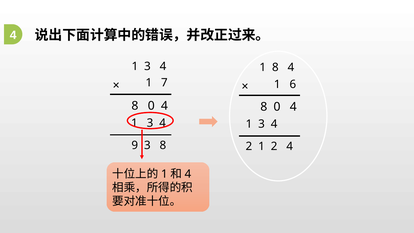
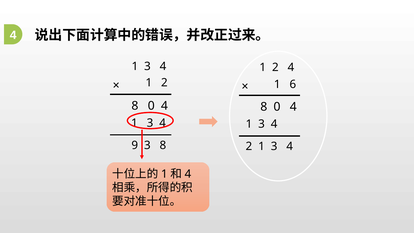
8 at (275, 67): 8 -> 2
7 at (164, 83): 7 -> 2
2 at (274, 146): 2 -> 3
